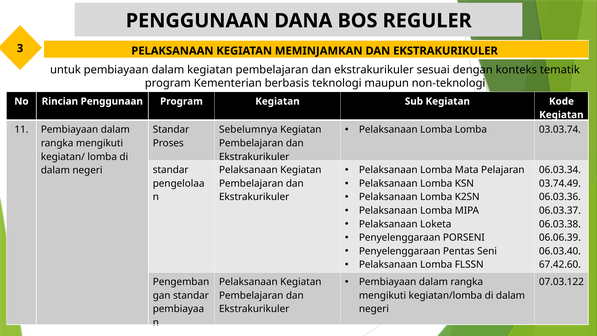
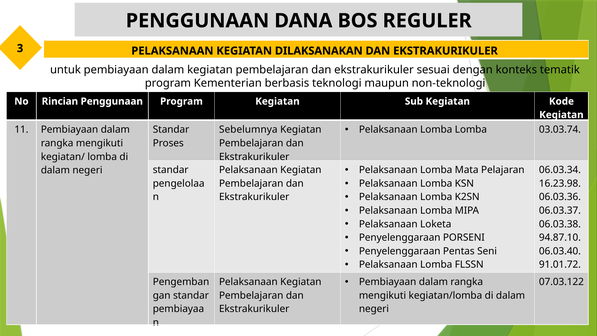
MEMINJAMKAN: MEMINJAMKAN -> DILAKSANAKAN
03.74.49: 03.74.49 -> 16.23.98
06.06.39: 06.06.39 -> 94.87.10
67.42.60: 67.42.60 -> 91.01.72
